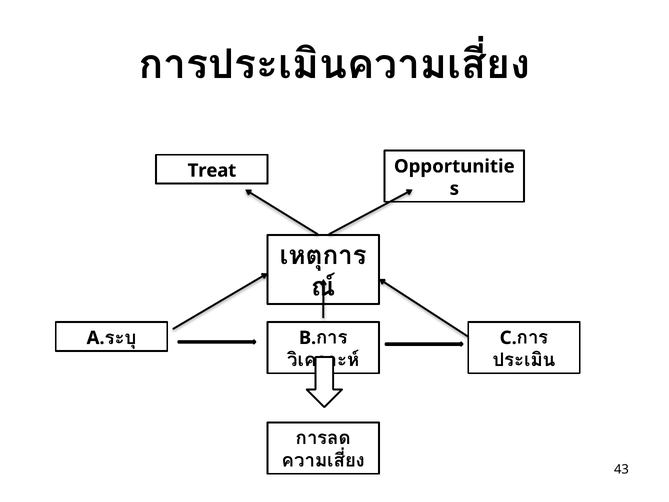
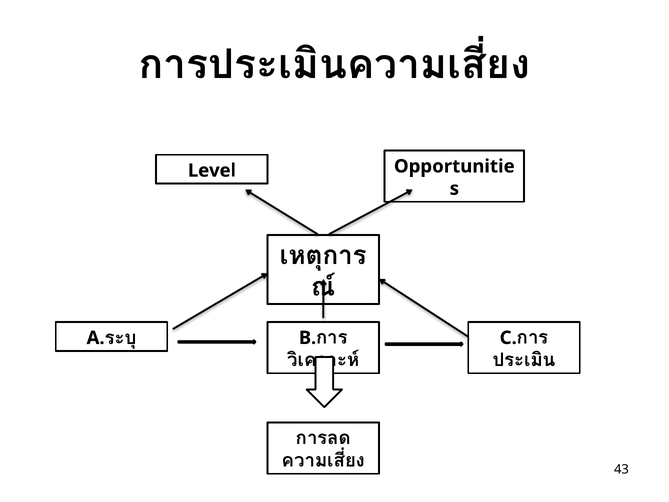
Treat: Treat -> Level
